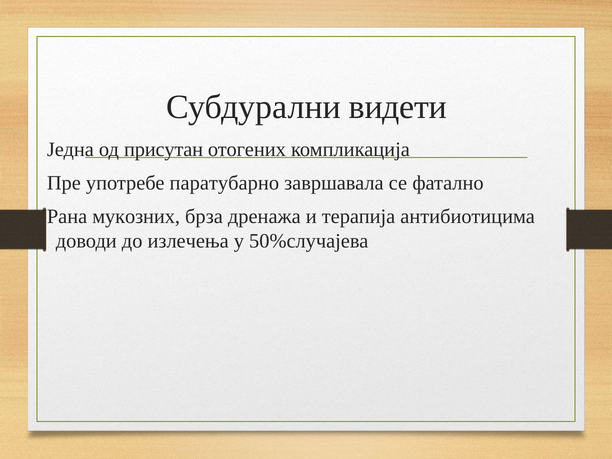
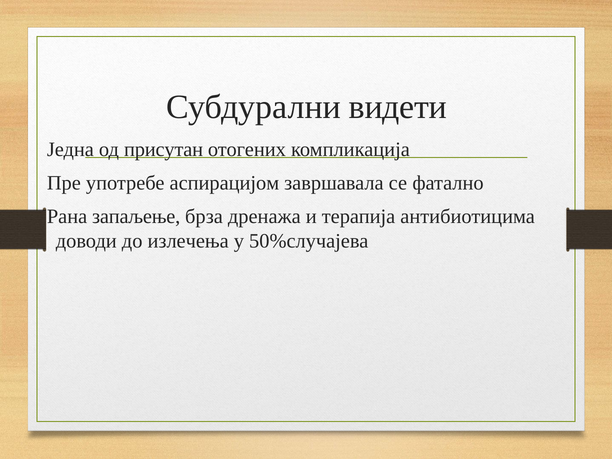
паратубарно: паратубарно -> аспирацијом
мукозних: мукозних -> запаљење
